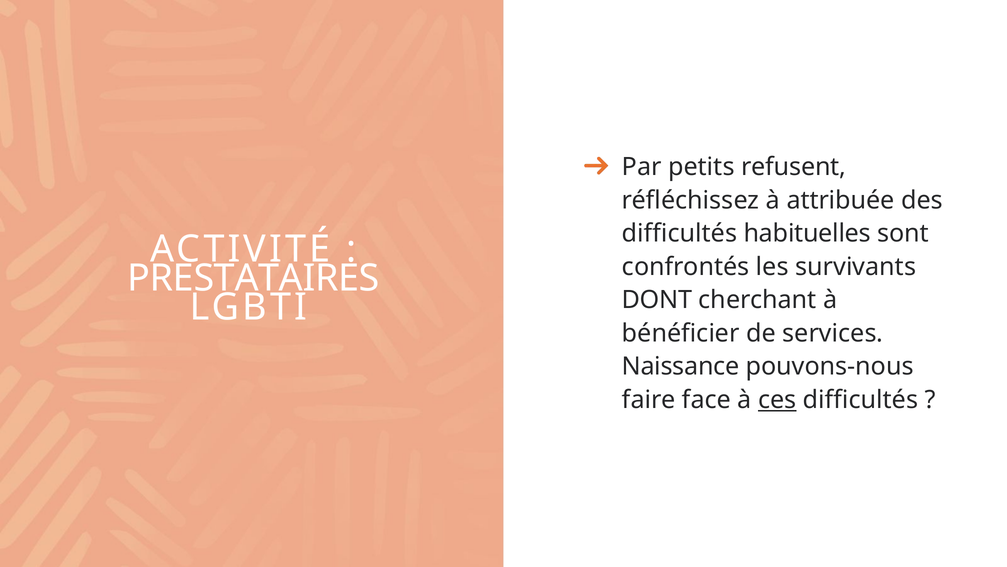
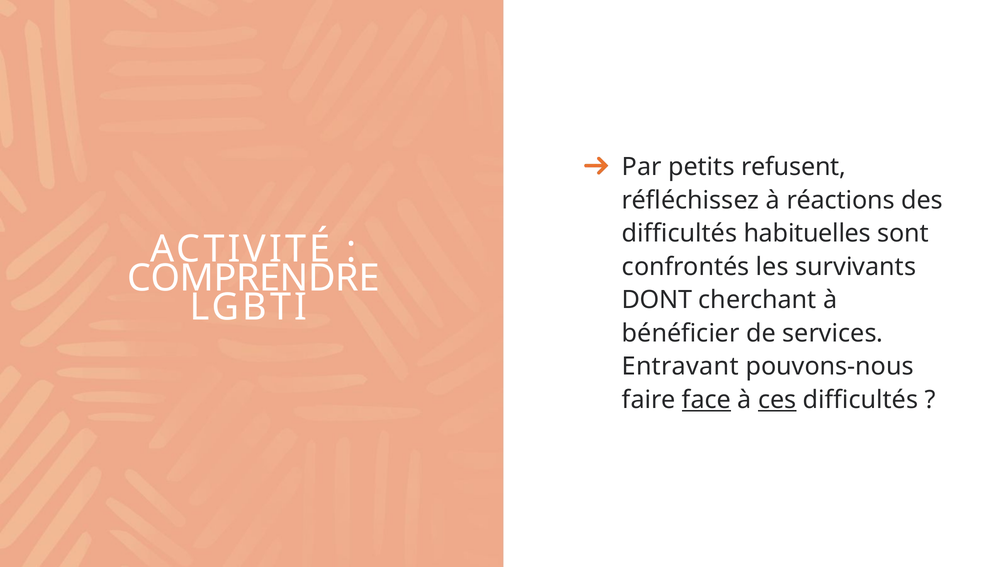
attribuée: attribuée -> réactions
PRESTATAIRES: PRESTATAIRES -> COMPRENDRE
Naissance: Naissance -> Entravant
face underline: none -> present
